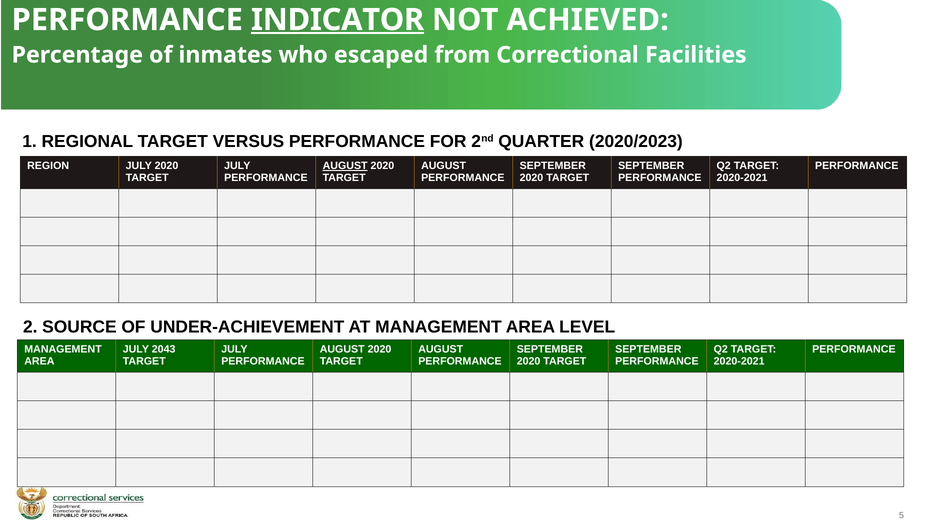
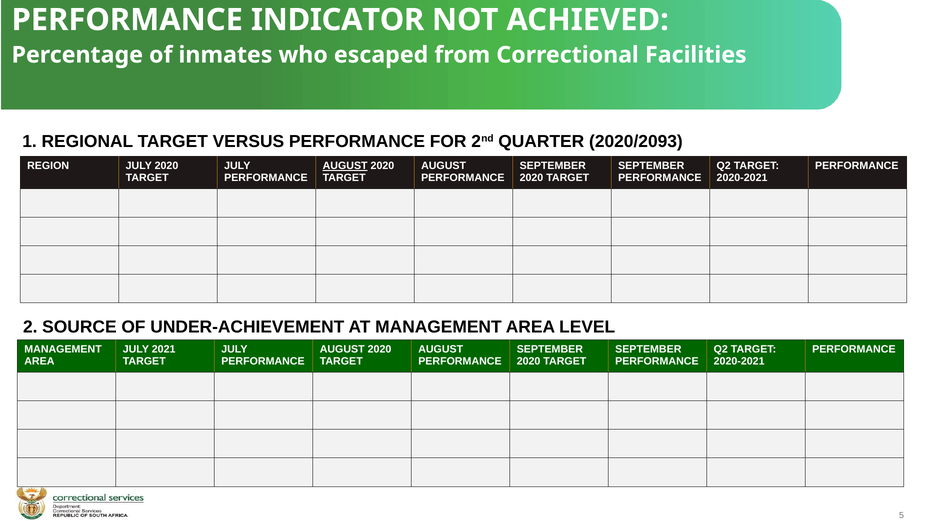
INDICATOR underline: present -> none
2020/2023: 2020/2023 -> 2020/2093
2043: 2043 -> 2021
